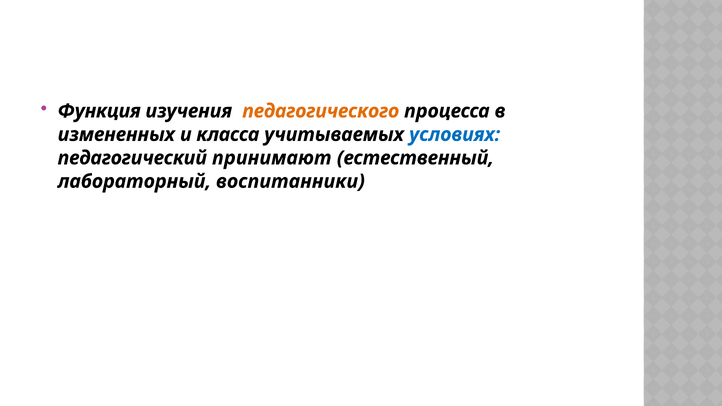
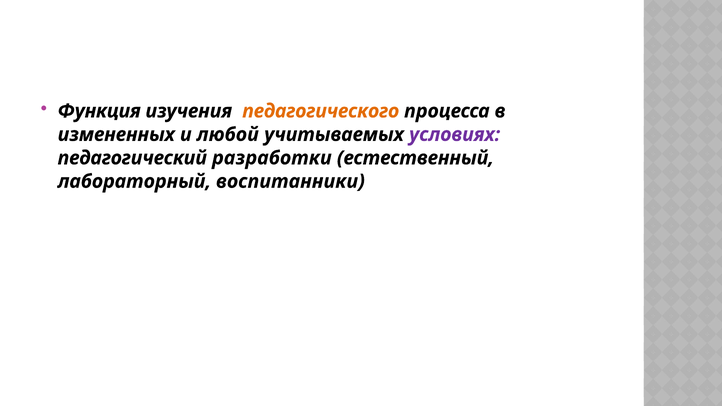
класса: класса -> любой
условиях colour: blue -> purple
принимают: принимают -> разработки
